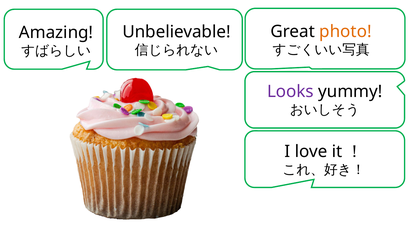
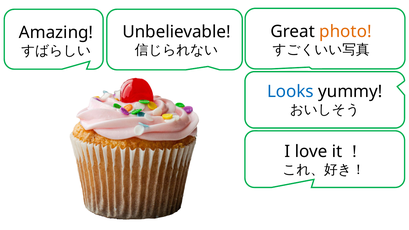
Looks colour: purple -> blue
